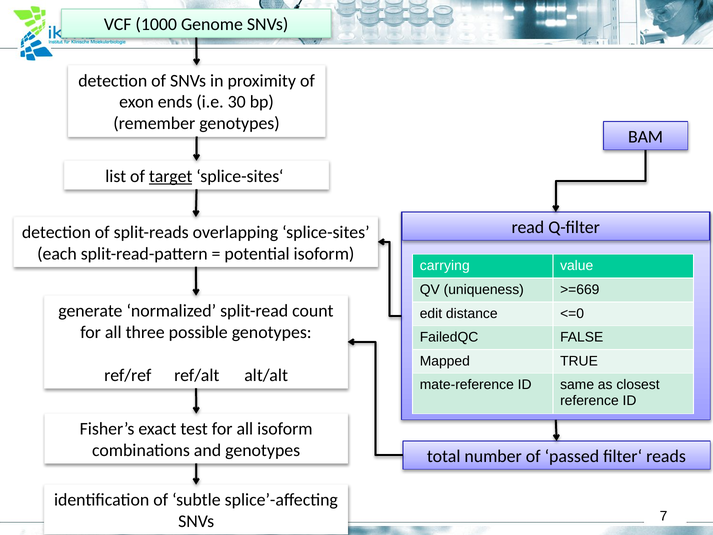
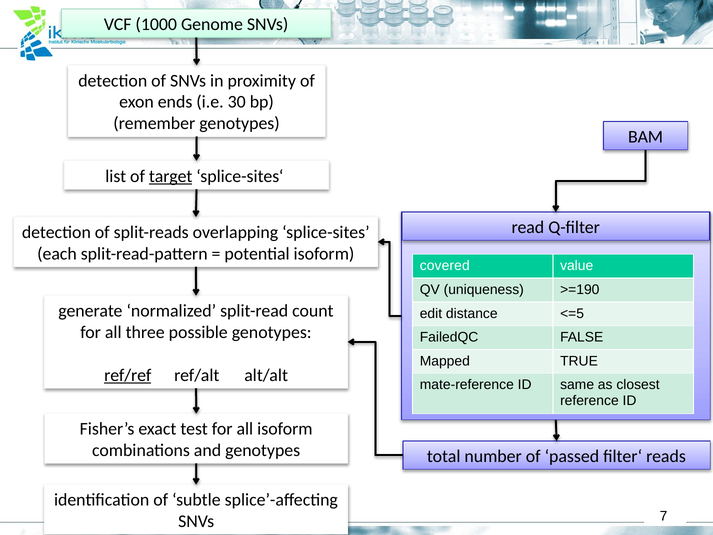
carrying: carrying -> covered
>=669: >=669 -> >=190
<=0: <=0 -> <=5
ref/ref underline: none -> present
